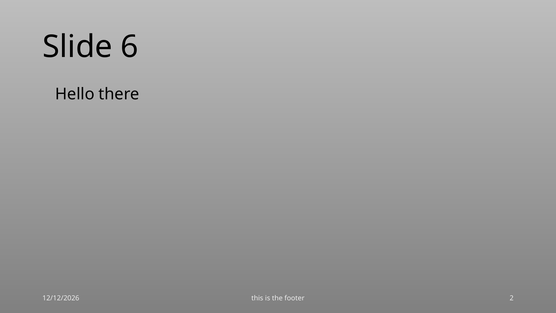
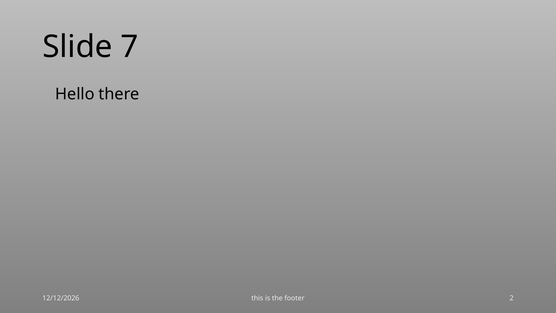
6: 6 -> 7
